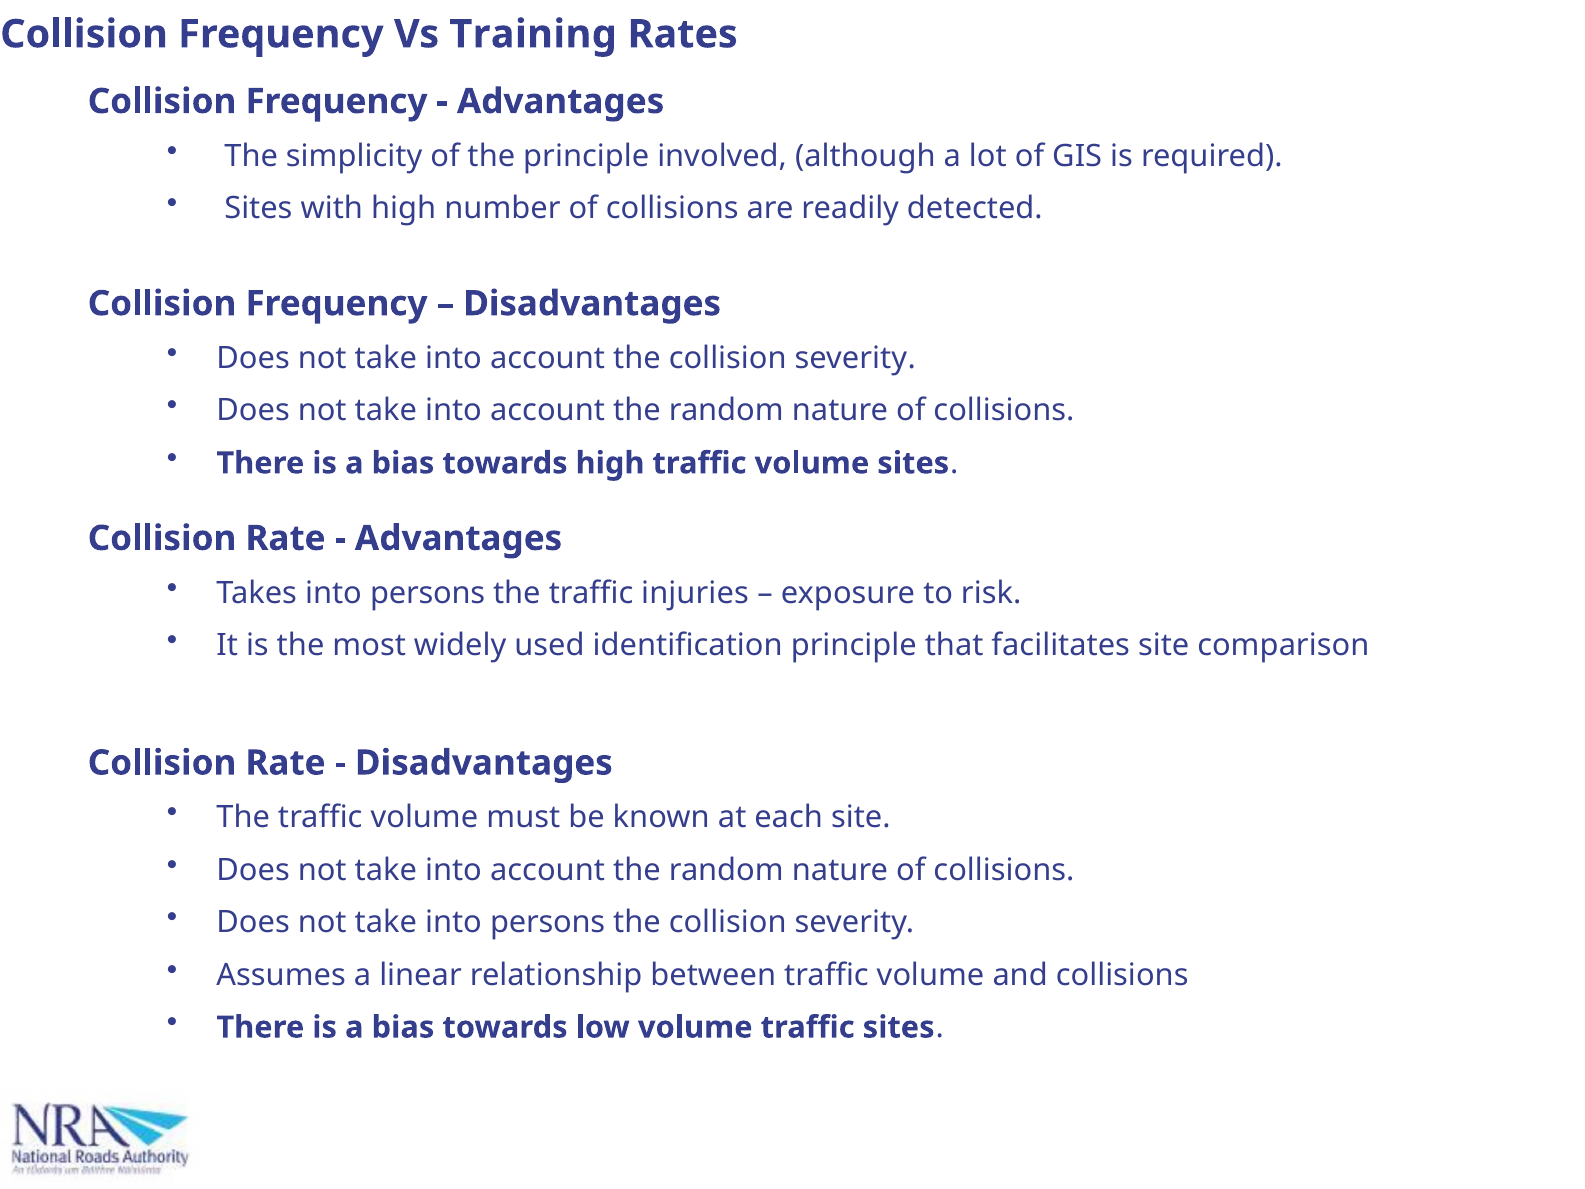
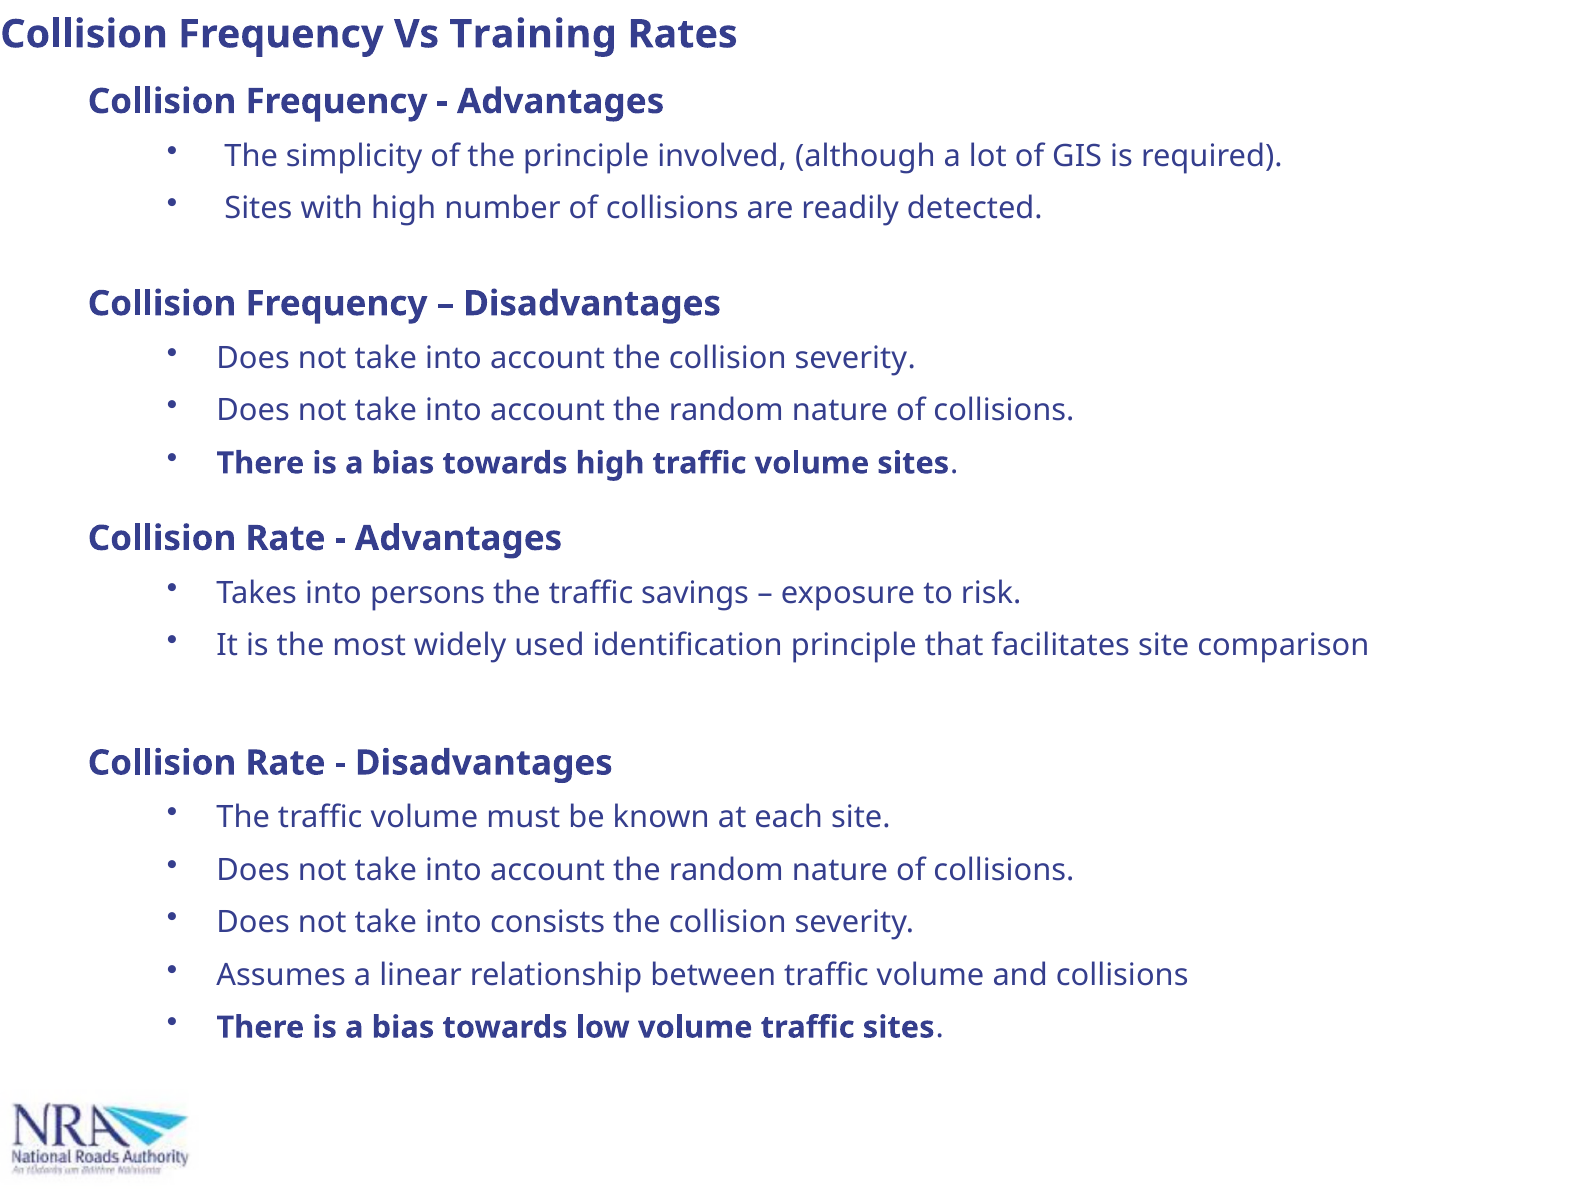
injuries: injuries -> savings
take into persons: persons -> consists
